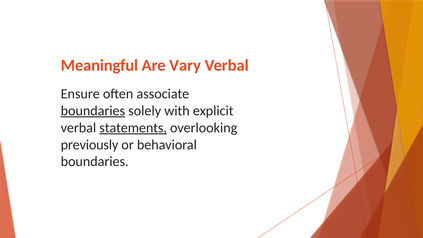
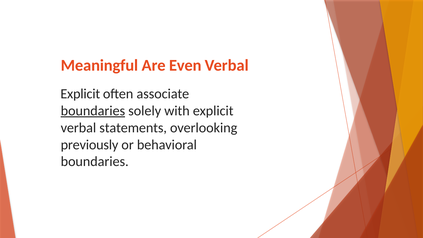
Vary: Vary -> Even
Ensure at (80, 94): Ensure -> Explicit
statements underline: present -> none
